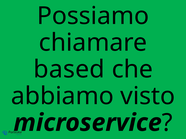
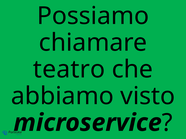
based: based -> teatro
